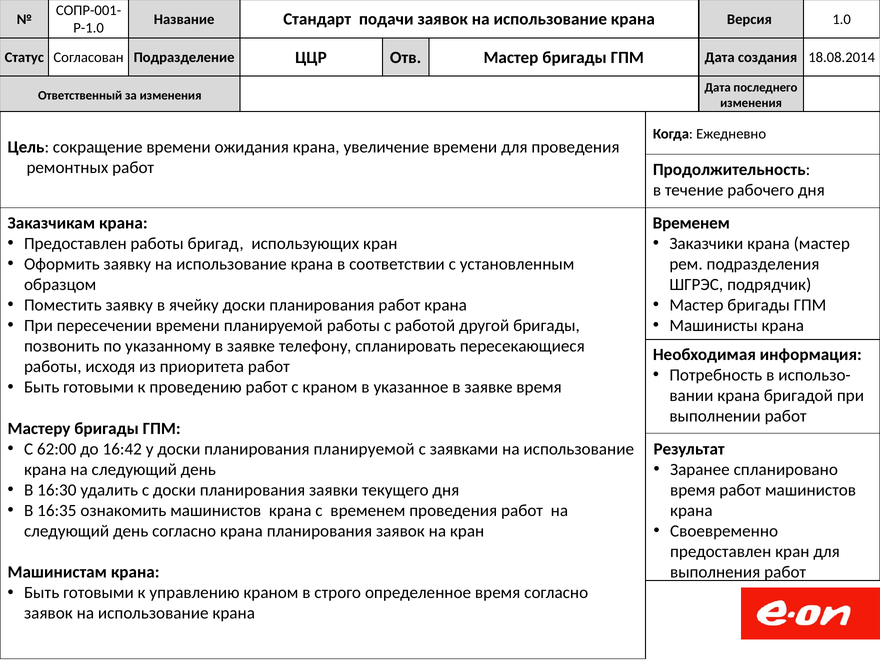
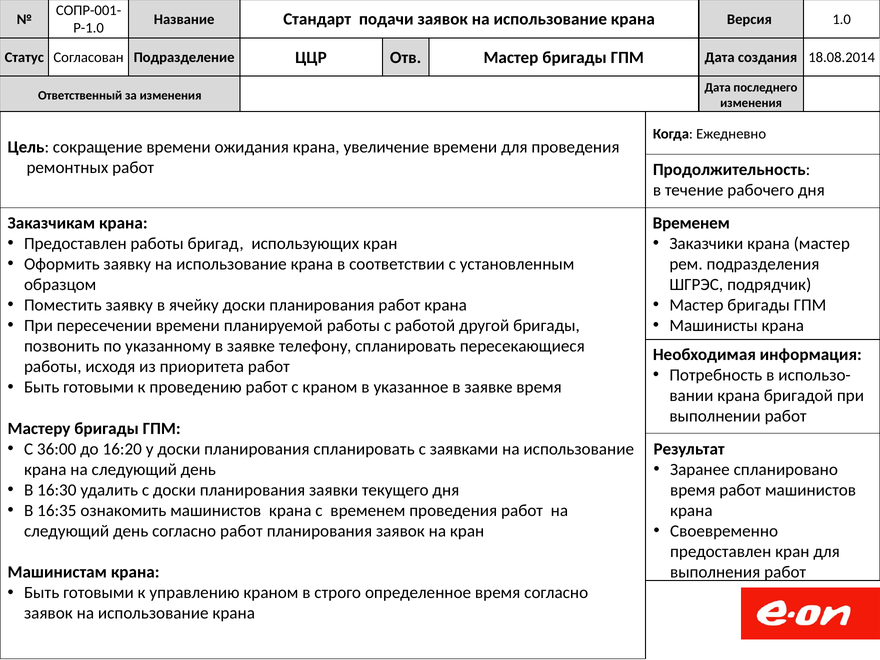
62:00: 62:00 -> 36:00
16:42: 16:42 -> 16:20
планирования планируемой: планируемой -> спланировать
согласно крана: крана -> работ
